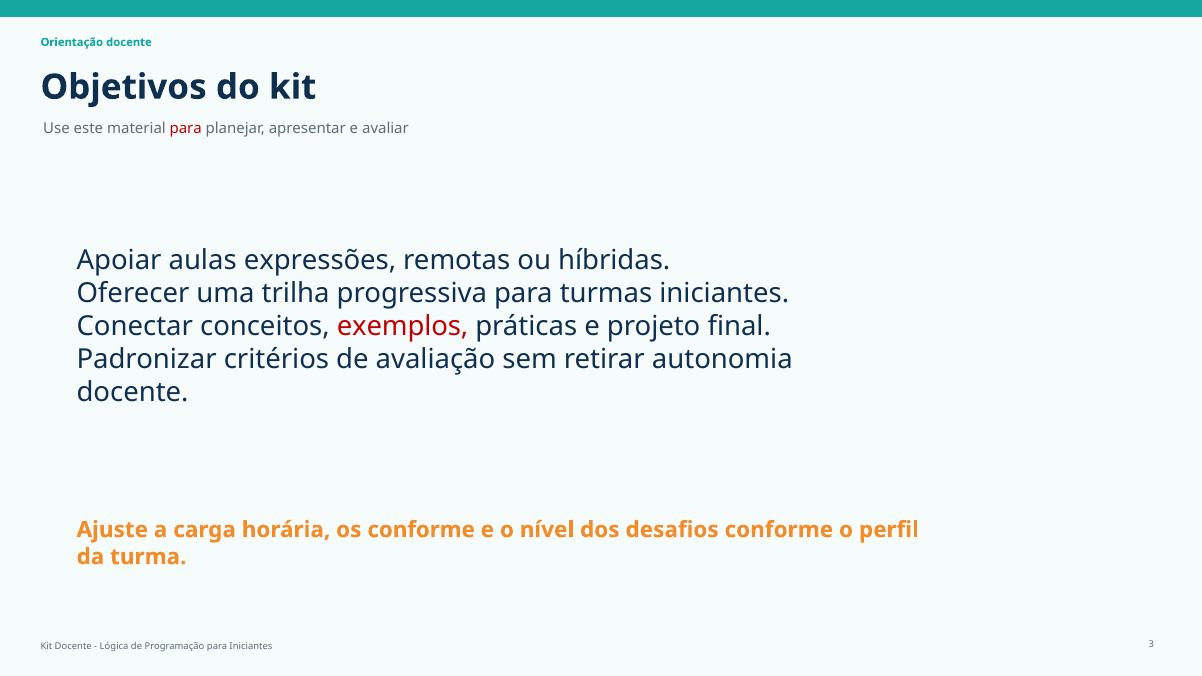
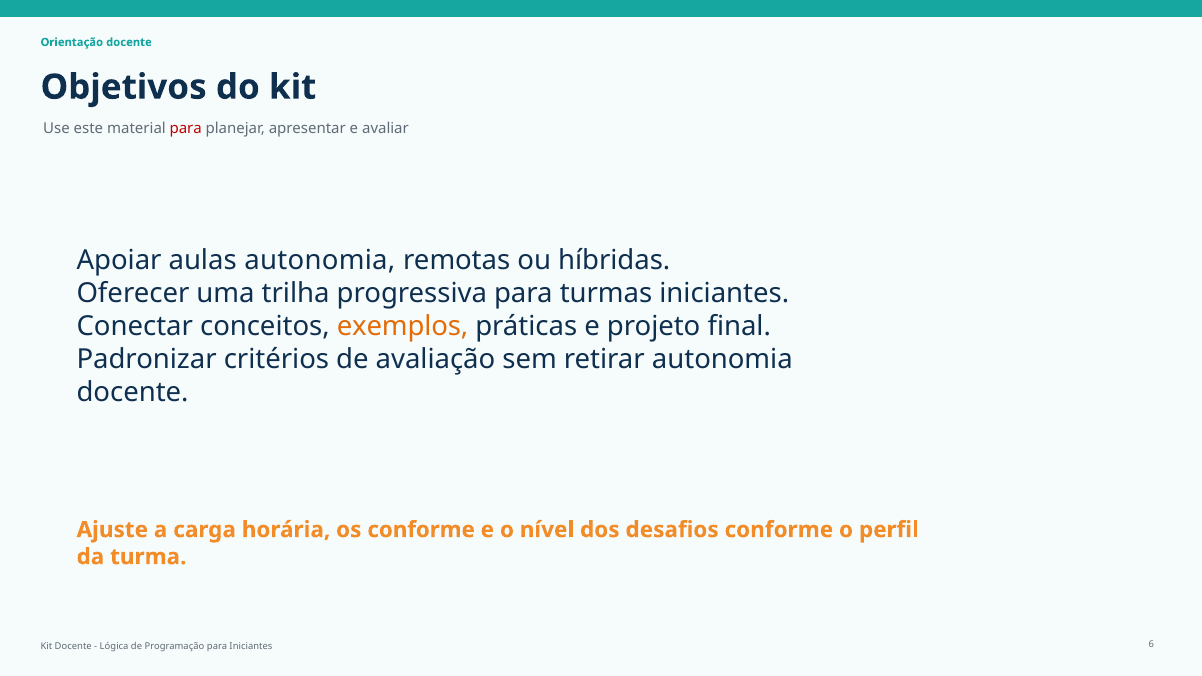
aulas expressões: expressões -> autonomia
exemplos colour: red -> orange
3: 3 -> 6
